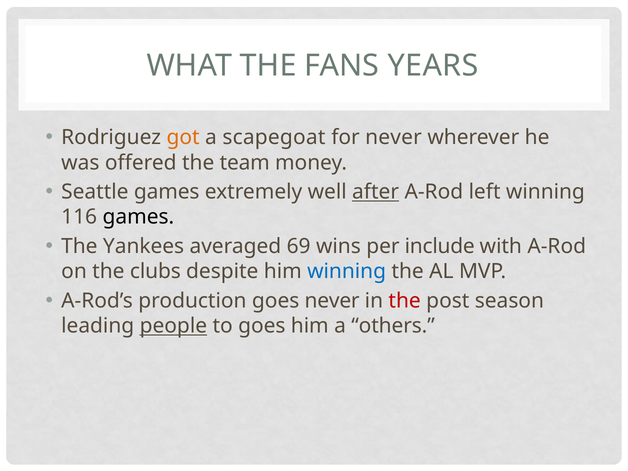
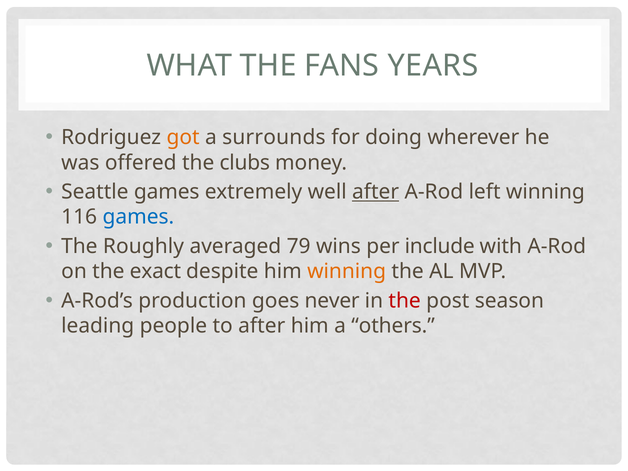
scapegoat: scapegoat -> surrounds
for never: never -> doing
team: team -> clubs
games at (138, 217) colour: black -> blue
Yankees: Yankees -> Roughly
69: 69 -> 79
clubs: clubs -> exact
winning at (347, 271) colour: blue -> orange
people underline: present -> none
to goes: goes -> after
